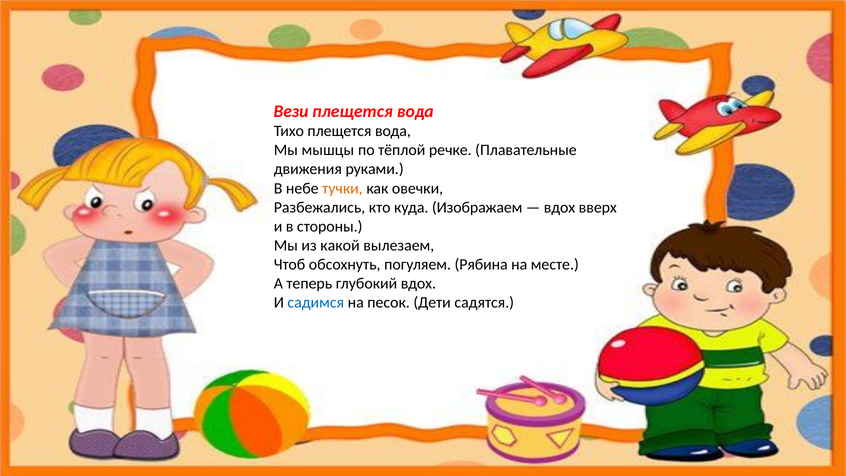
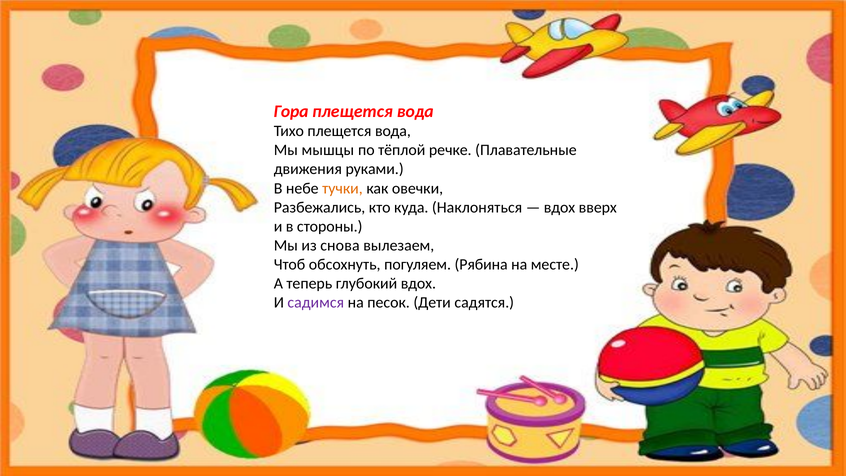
Вези: Вези -> Гора
Изображаем: Изображаем -> Наклоняться
какой: какой -> снова
садимся colour: blue -> purple
